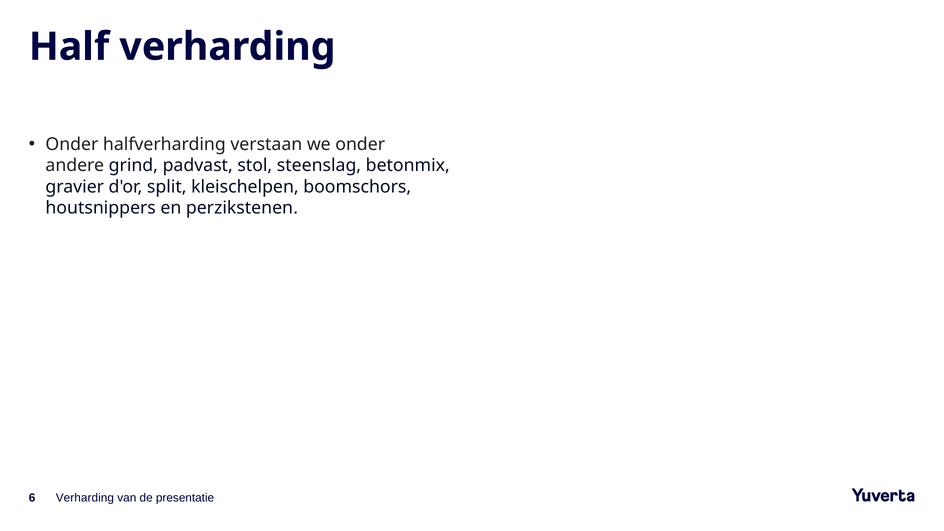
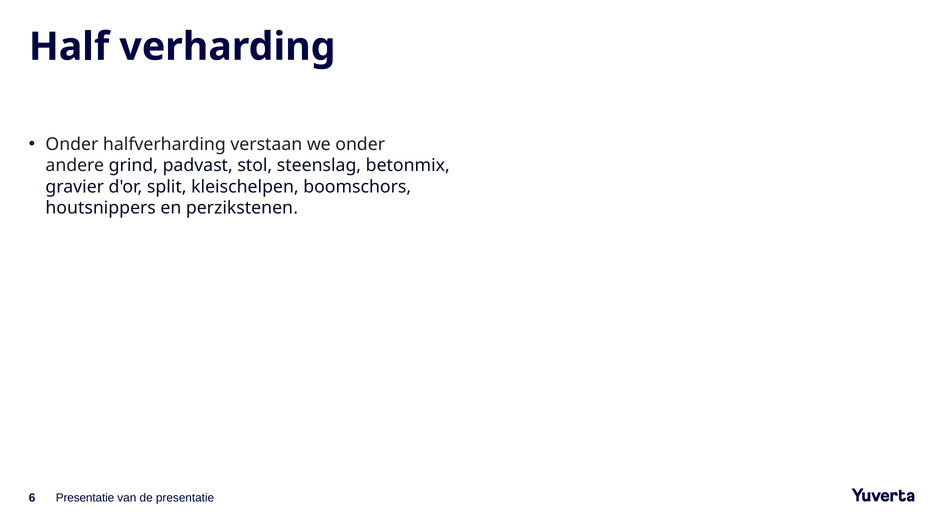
Verharding at (85, 498): Verharding -> Presentatie
